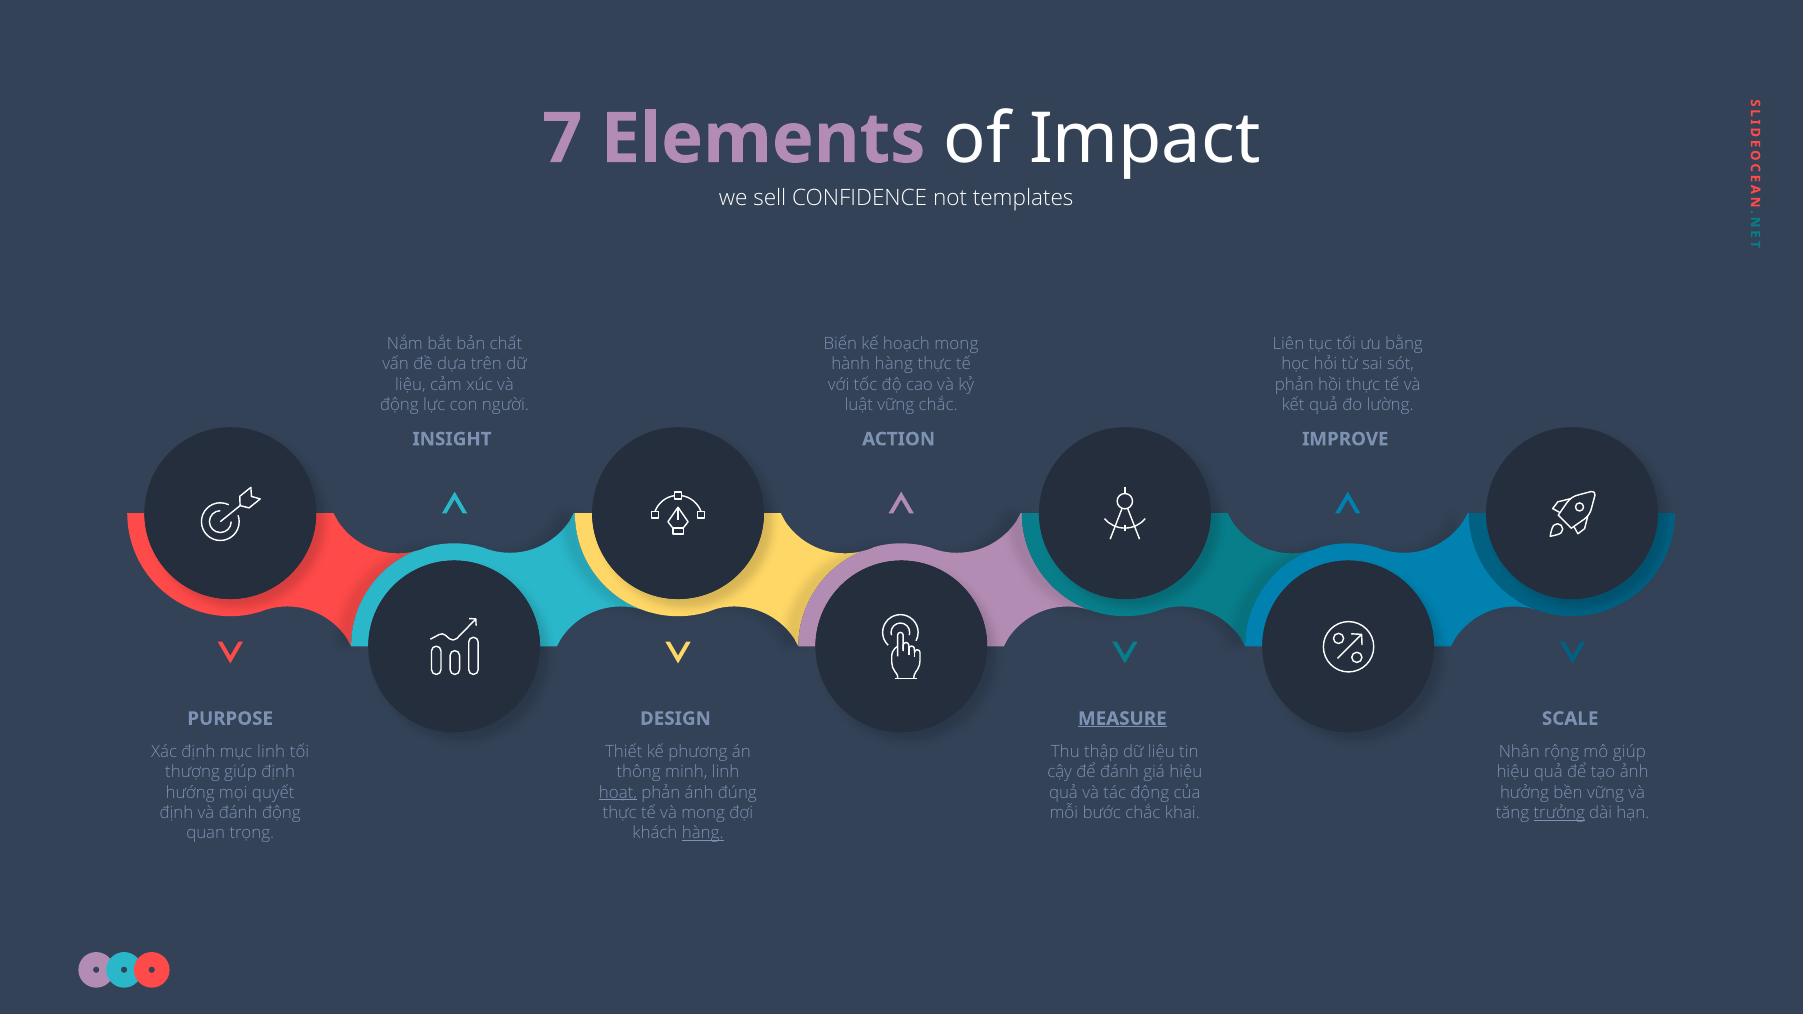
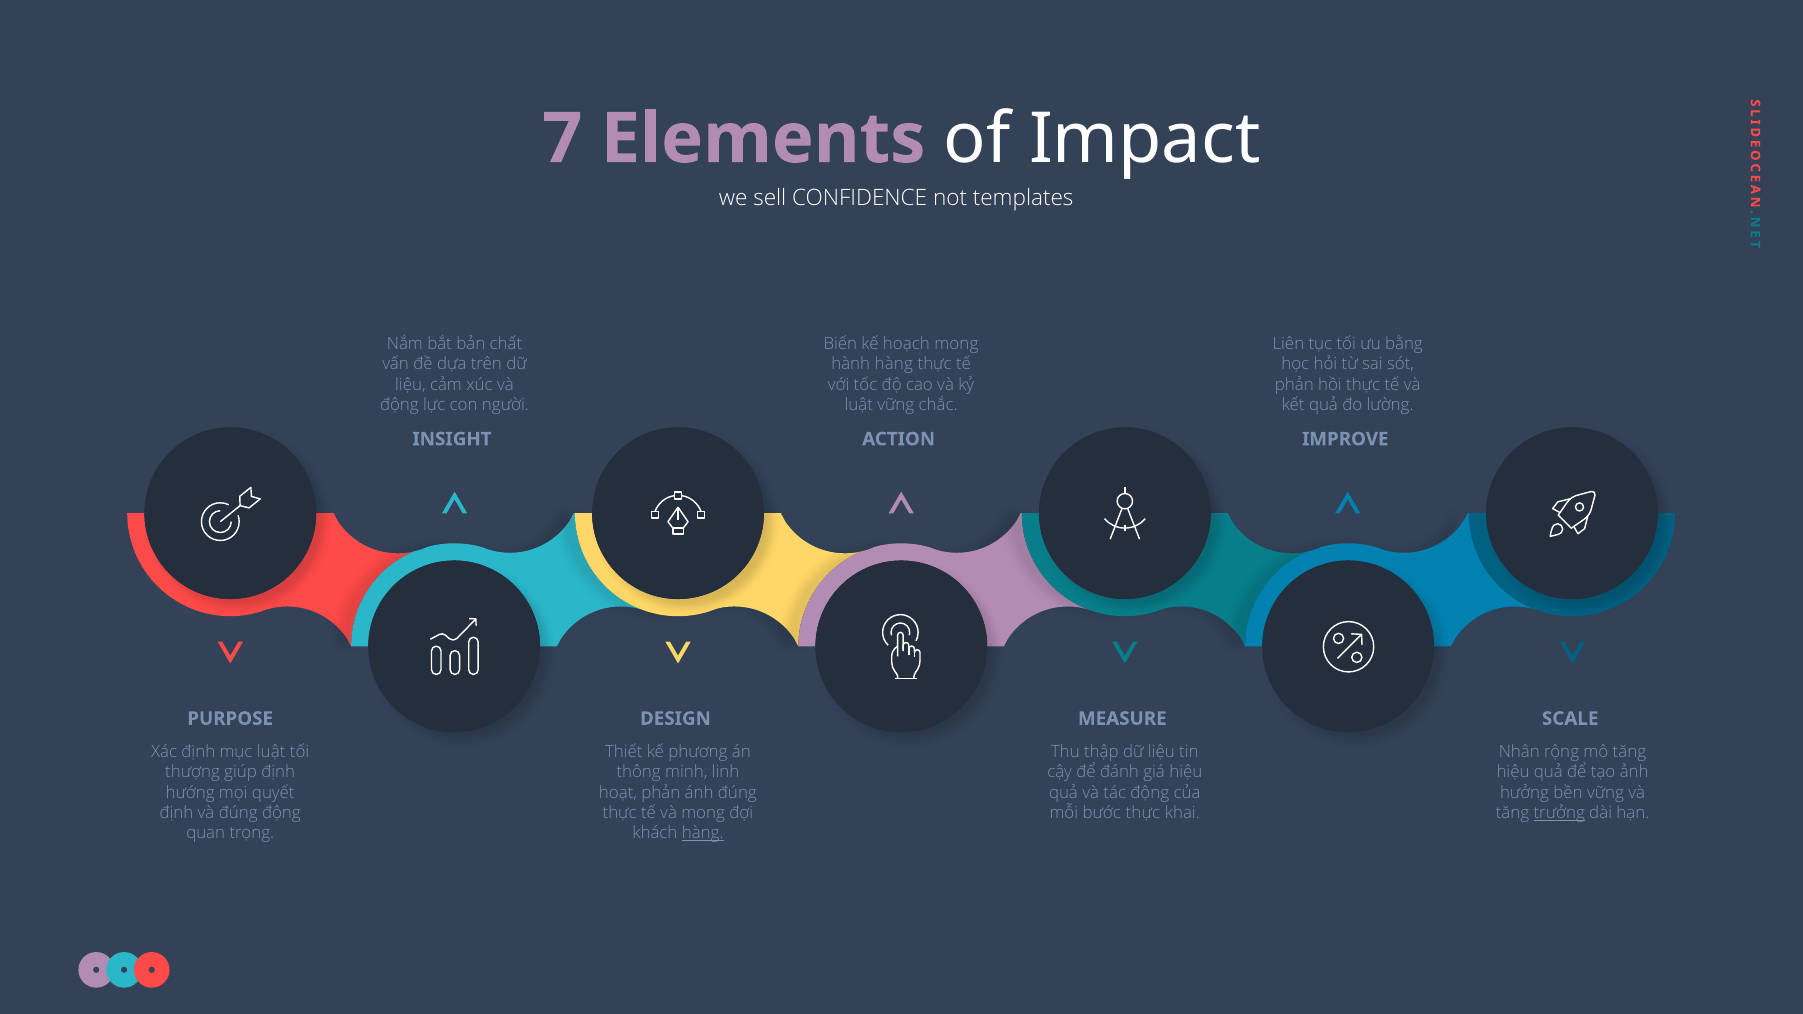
MEASURE underline: present -> none
mục linh: linh -> luật
mô giúp: giúp -> tăng
hoạt underline: present -> none
và đánh: đánh -> đúng
bước chắc: chắc -> thực
